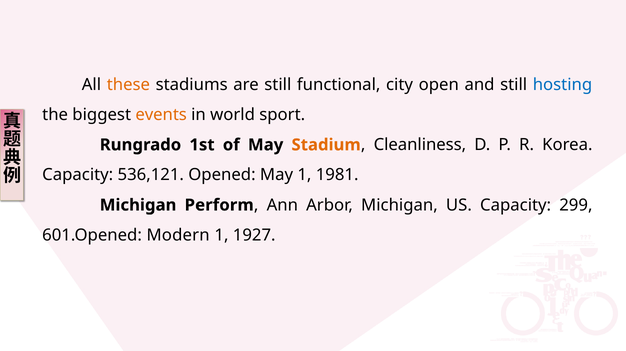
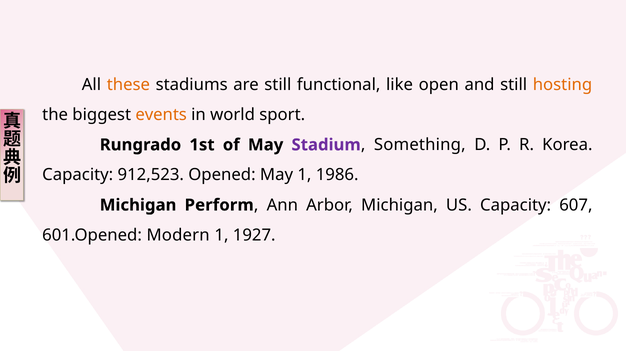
city: city -> like
hosting colour: blue -> orange
Stadium colour: orange -> purple
Cleanliness: Cleanliness -> Something
536,121: 536,121 -> 912,523
1981: 1981 -> 1986
299: 299 -> 607
